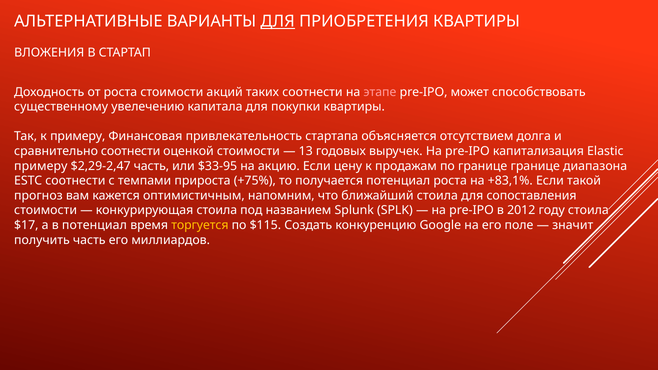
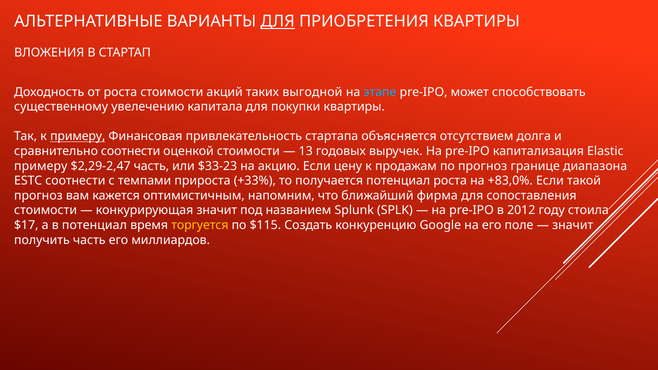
таких соотнести: соотнести -> выгодной
этапе colour: pink -> light blue
примеру at (78, 136) underline: none -> present
$33-95: $33-95 -> $33-23
по границе: границе -> прогноз
+75%: +75% -> +33%
+83,1%: +83,1% -> +83,0%
ближайший стоила: стоила -> фирма
конкурирующая стоила: стоила -> значит
